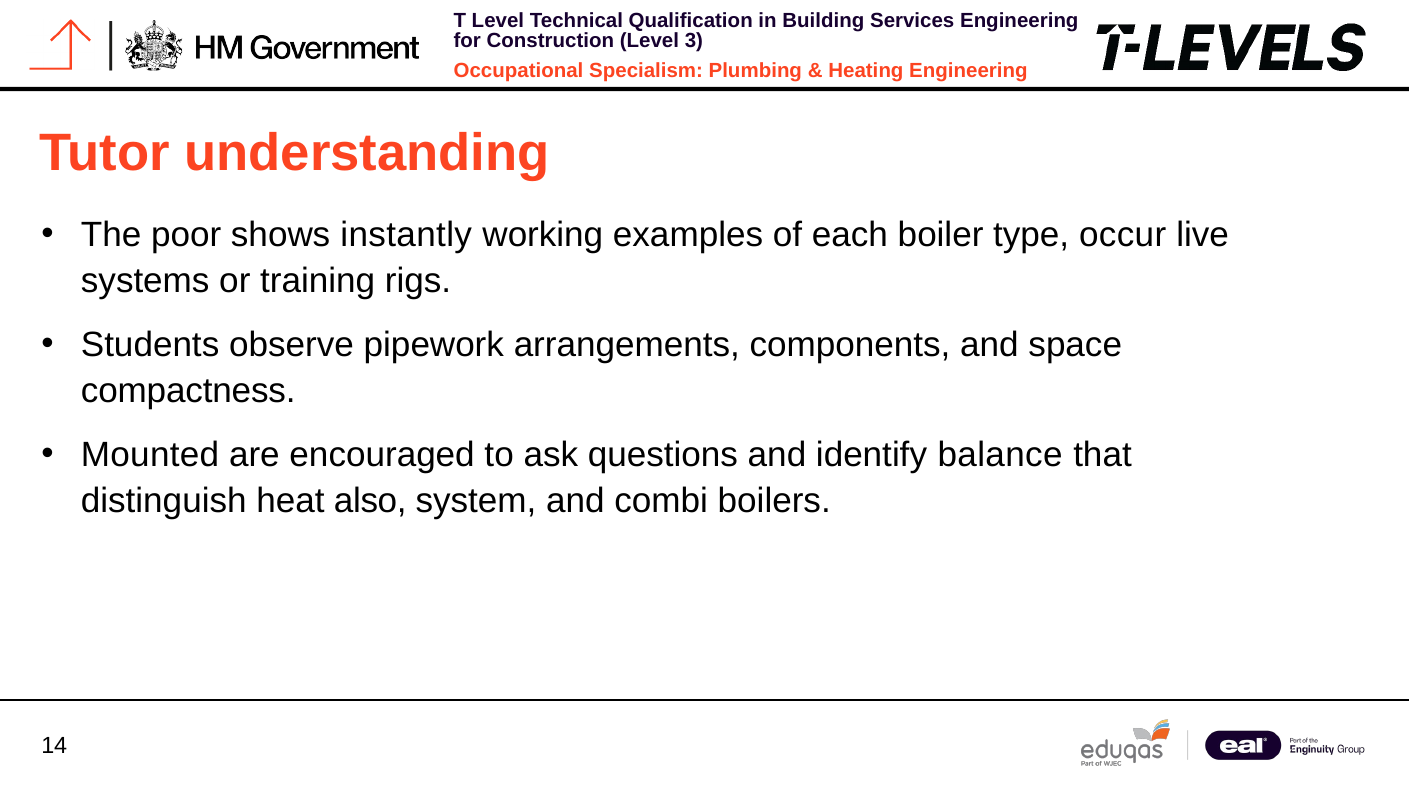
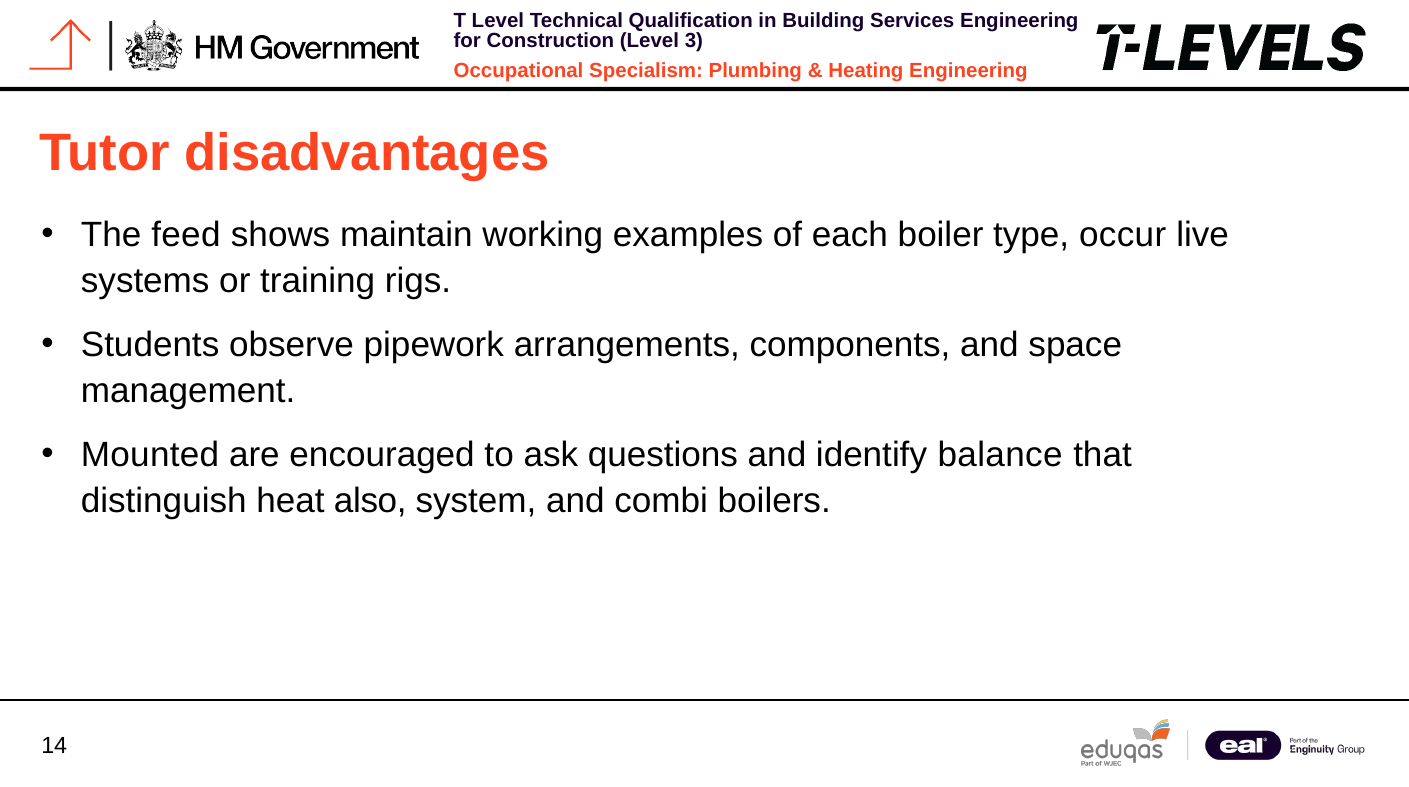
understanding: understanding -> disadvantages
poor: poor -> feed
instantly: instantly -> maintain
compactness: compactness -> management
